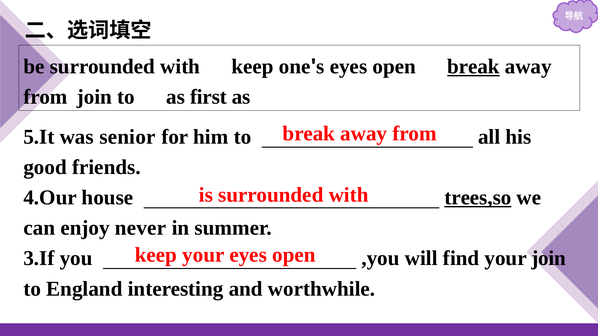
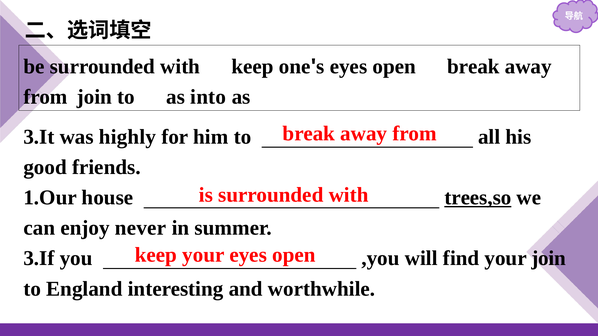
break at (473, 67) underline: present -> none
first: first -> into
5.It: 5.It -> 3.It
senior: senior -> highly
4.Our: 4.Our -> 1.Our
